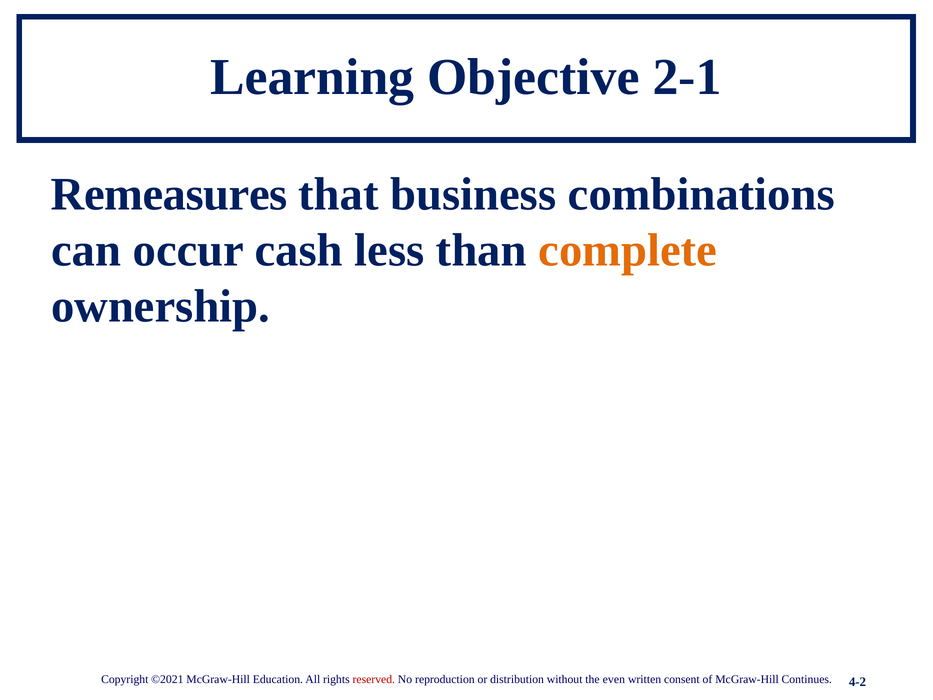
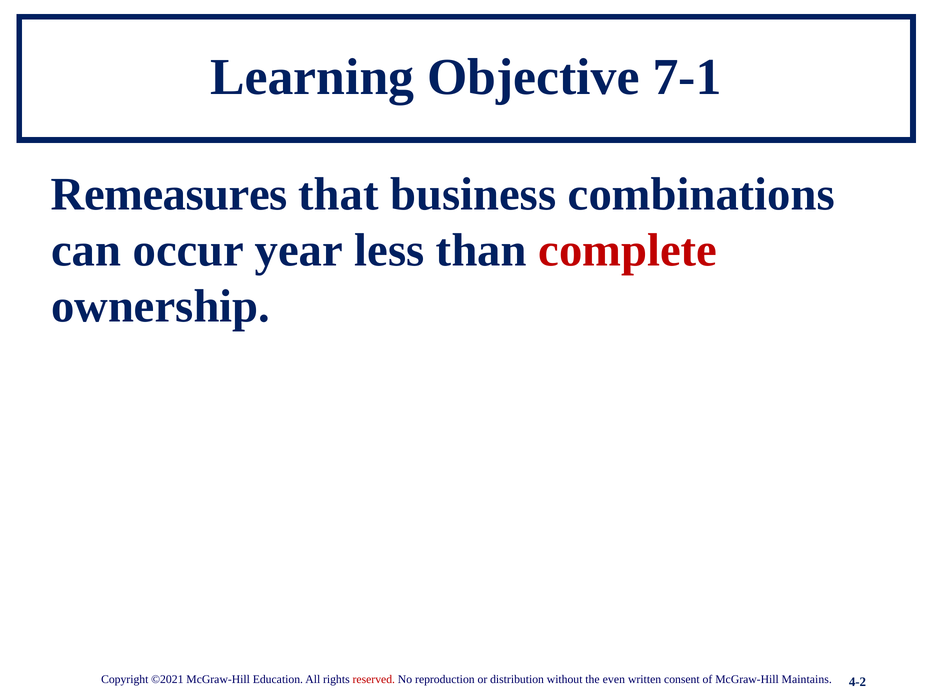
2-1: 2-1 -> 7-1
cash: cash -> year
complete colour: orange -> red
Continues: Continues -> Maintains
